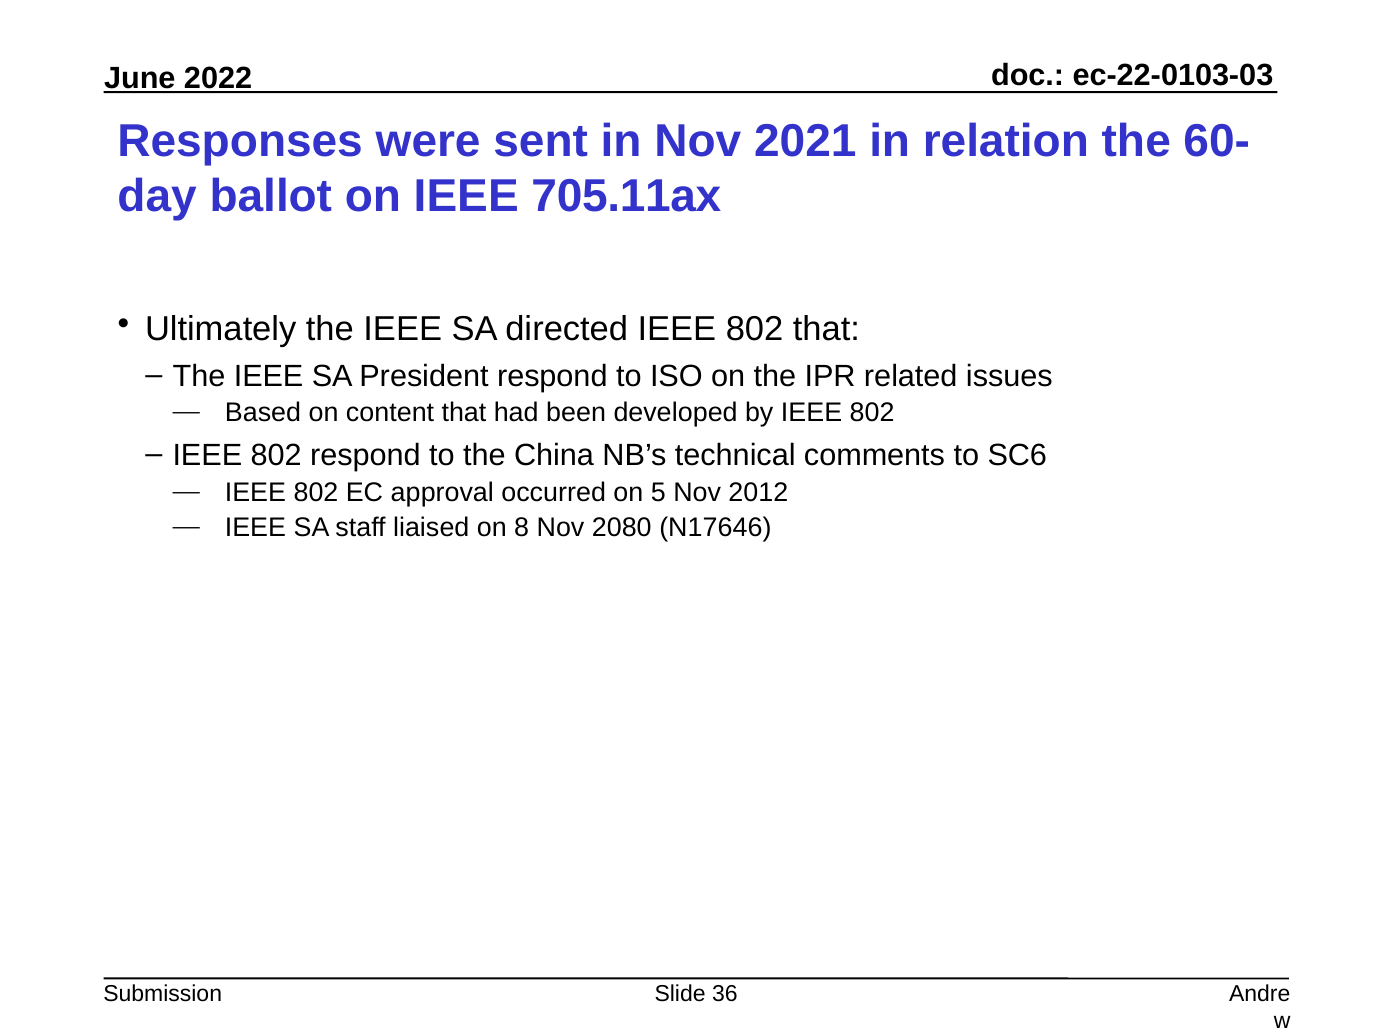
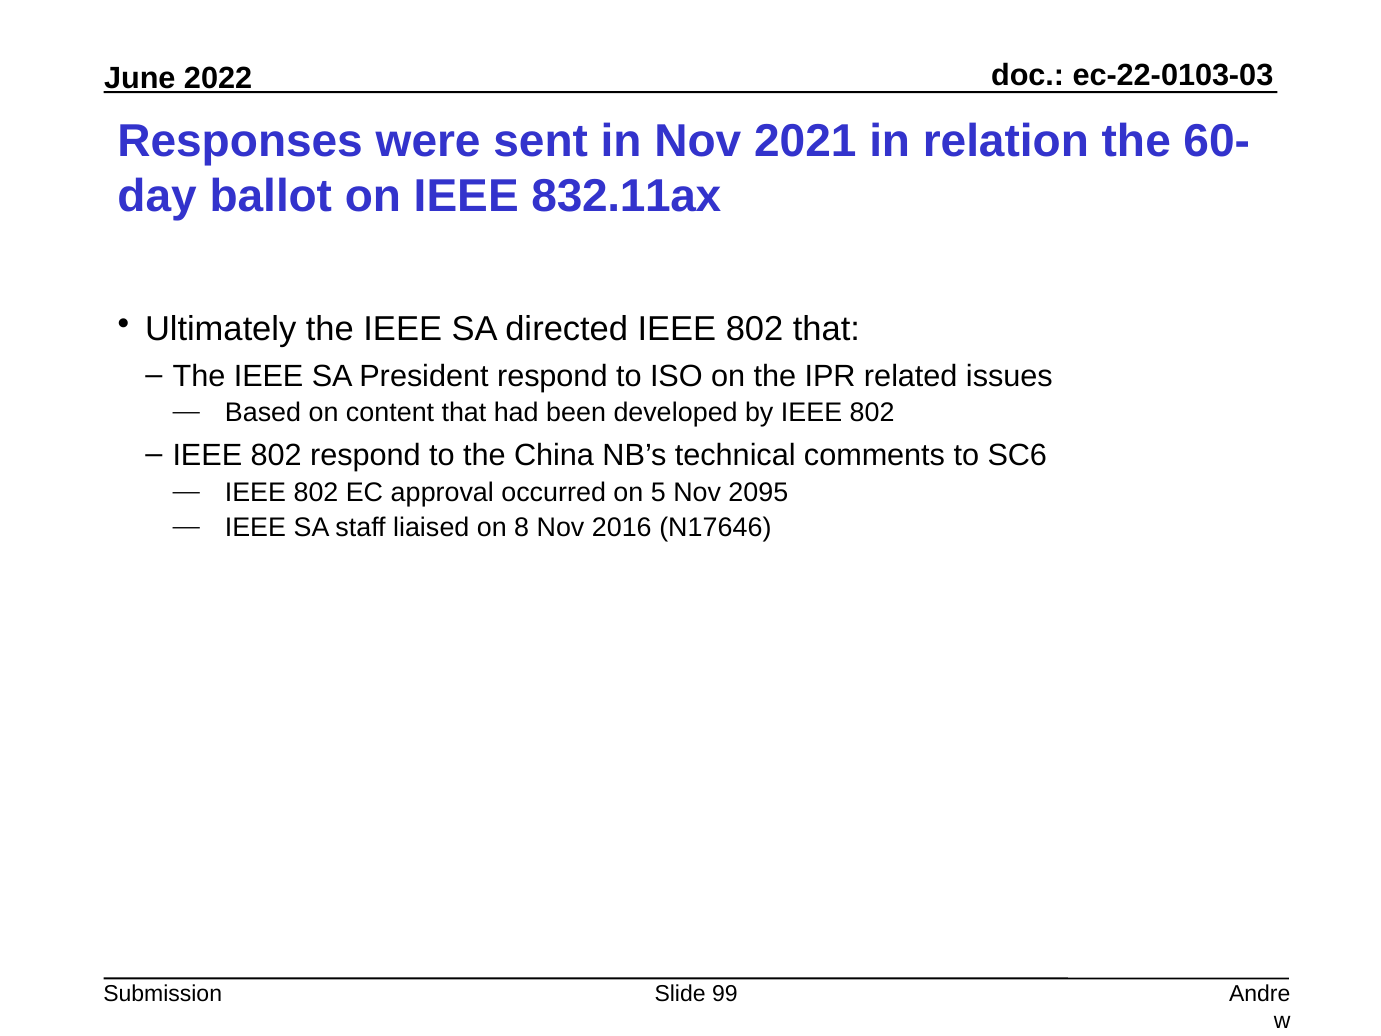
705.11ax: 705.11ax -> 832.11ax
2012: 2012 -> 2095
2080: 2080 -> 2016
36: 36 -> 99
